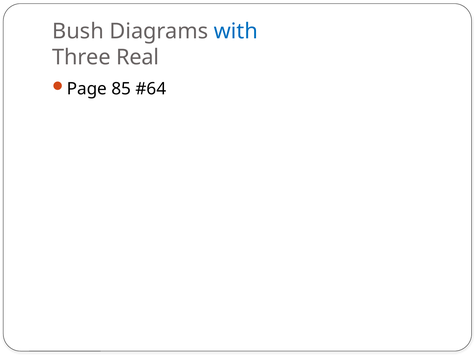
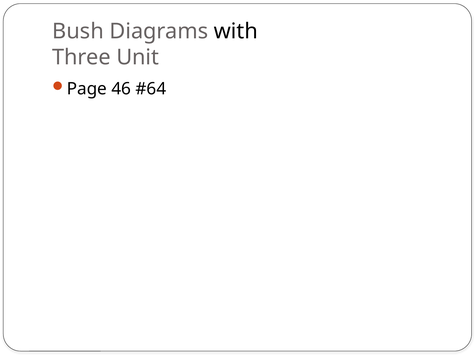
with colour: blue -> black
Real: Real -> Unit
85: 85 -> 46
